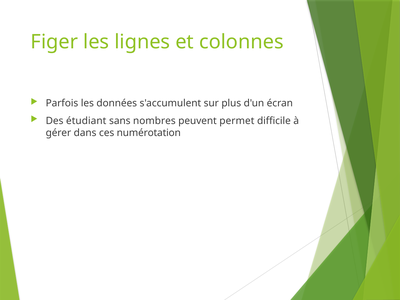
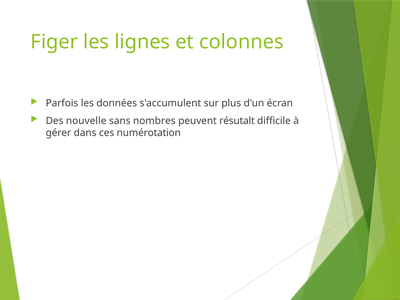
étudiant: étudiant -> nouvelle
permet: permet -> résutalt
